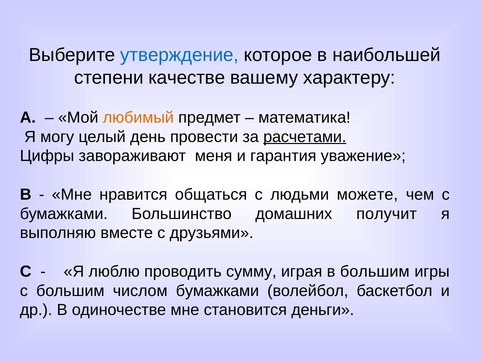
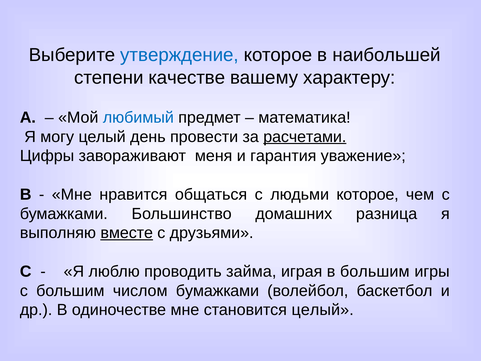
любимый colour: orange -> blue
людьми можете: можете -> которое
получит: получит -> разница
вместе underline: none -> present
сумму: сумму -> займа
становится деньги: деньги -> целый
